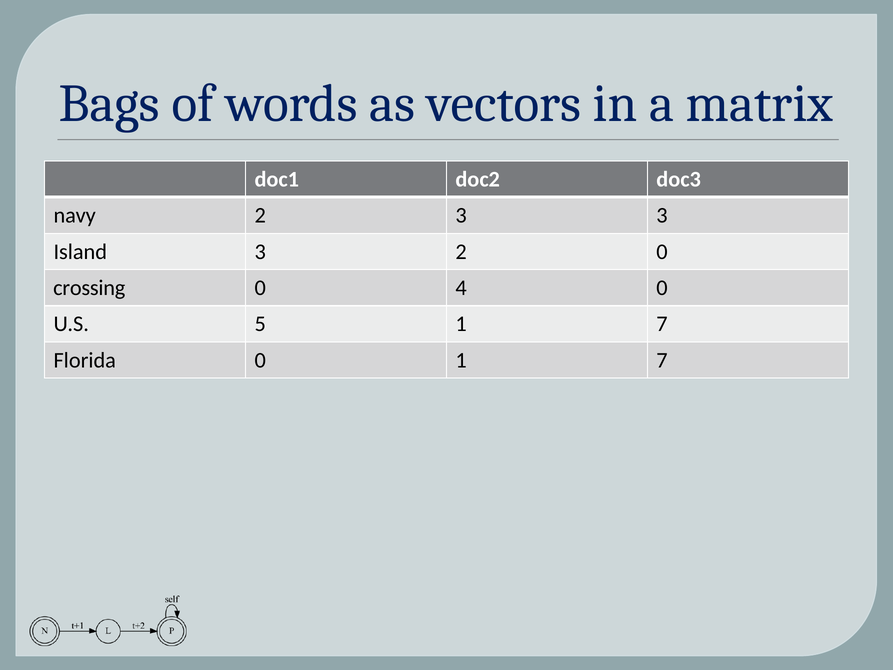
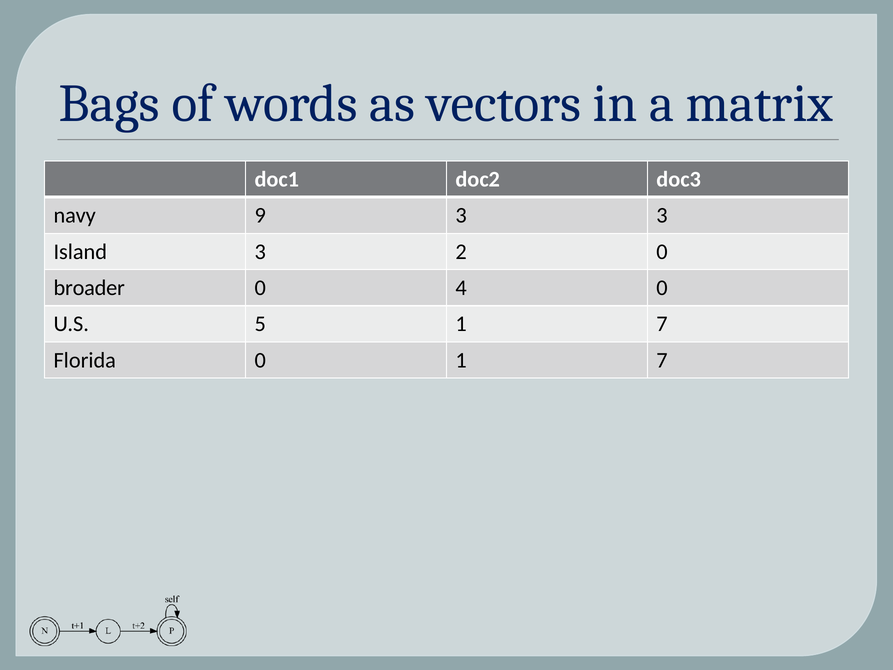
navy 2: 2 -> 9
crossing: crossing -> broader
